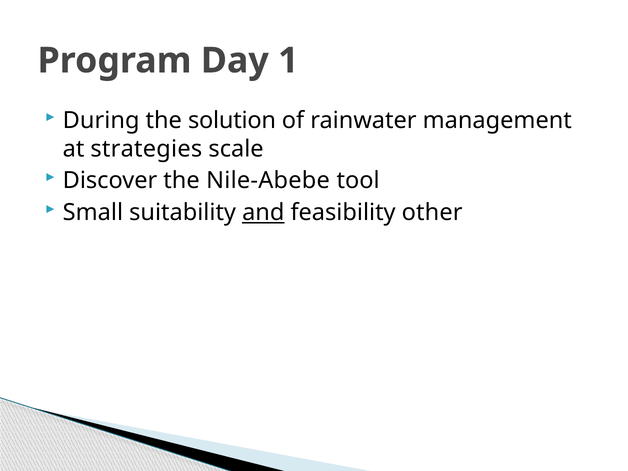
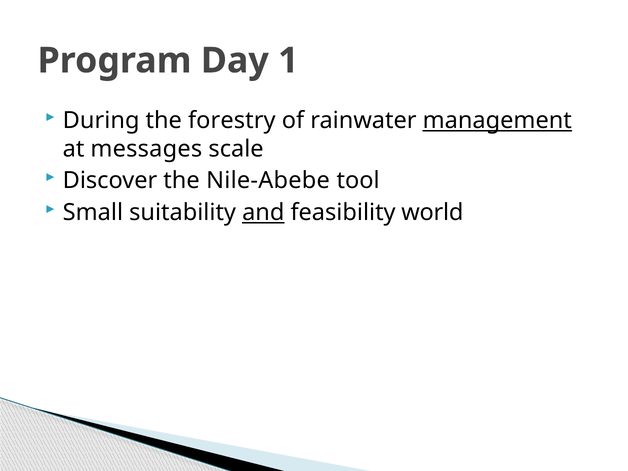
solution: solution -> forestry
management underline: none -> present
strategies: strategies -> messages
other: other -> world
